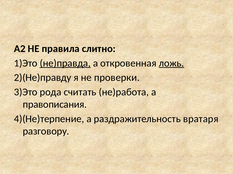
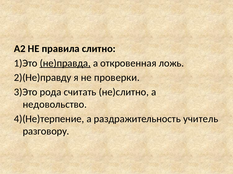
ложь underline: present -> none
не)работа: не)работа -> не)слитно
правописания: правописания -> недовольство
вратаря: вратаря -> учитель
